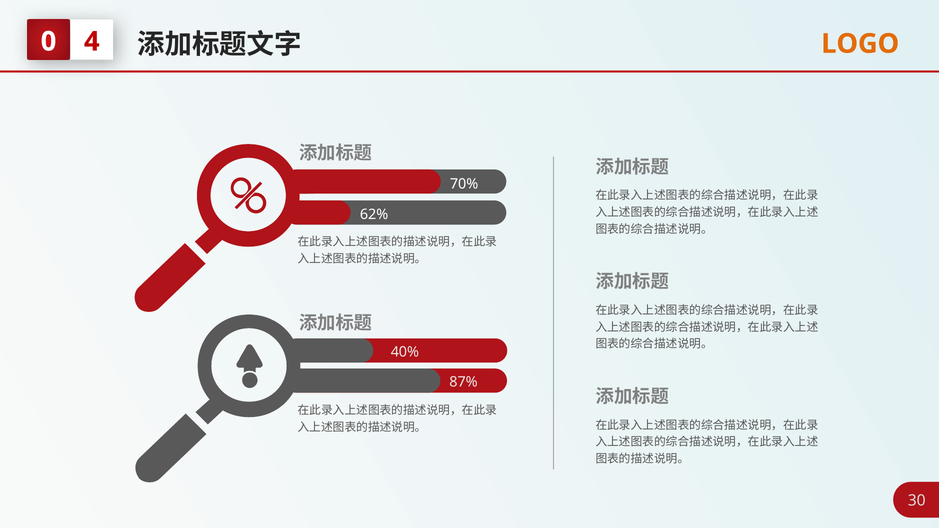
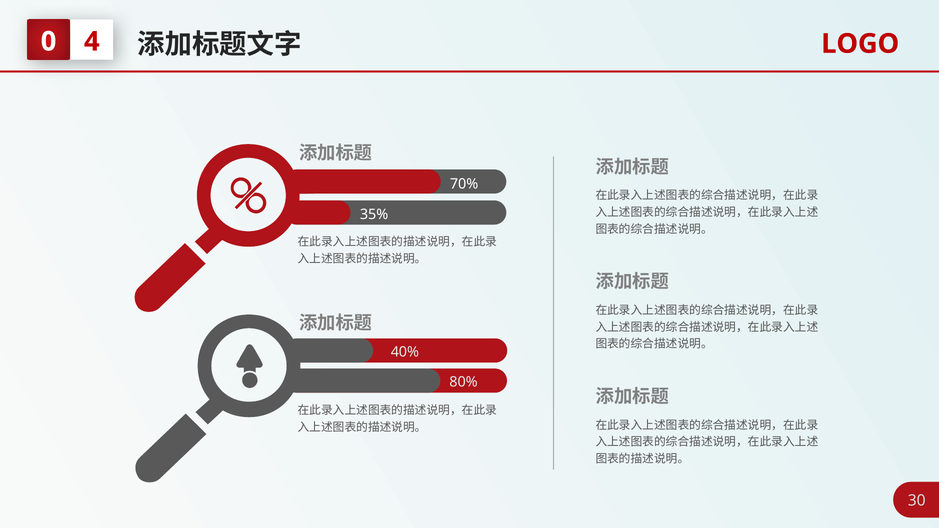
LOGO colour: orange -> red
62%: 62% -> 35%
87%: 87% -> 80%
